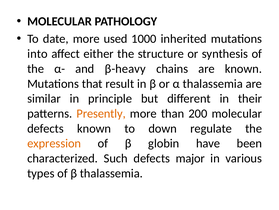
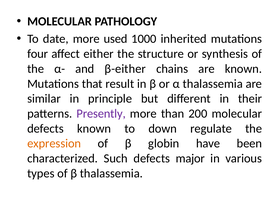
into: into -> four
β-heavy: β-heavy -> β-either
Presently colour: orange -> purple
